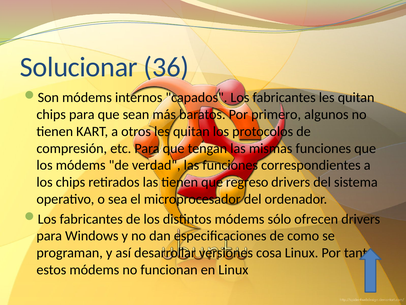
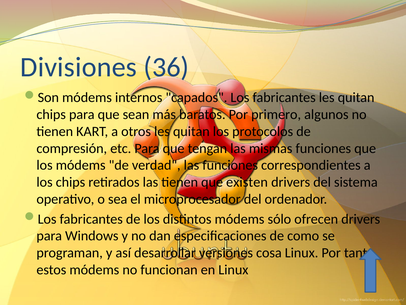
Solucionar: Solucionar -> Divisiones
regreso: regreso -> existen
